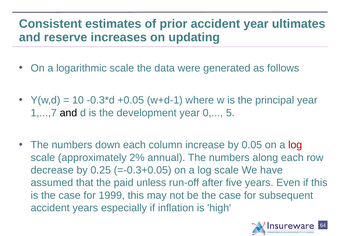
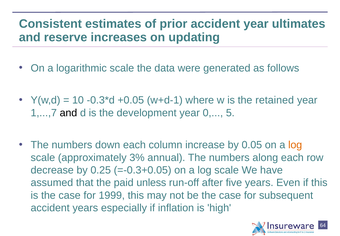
principal: principal -> retained
log at (295, 145) colour: red -> orange
2%: 2% -> 3%
